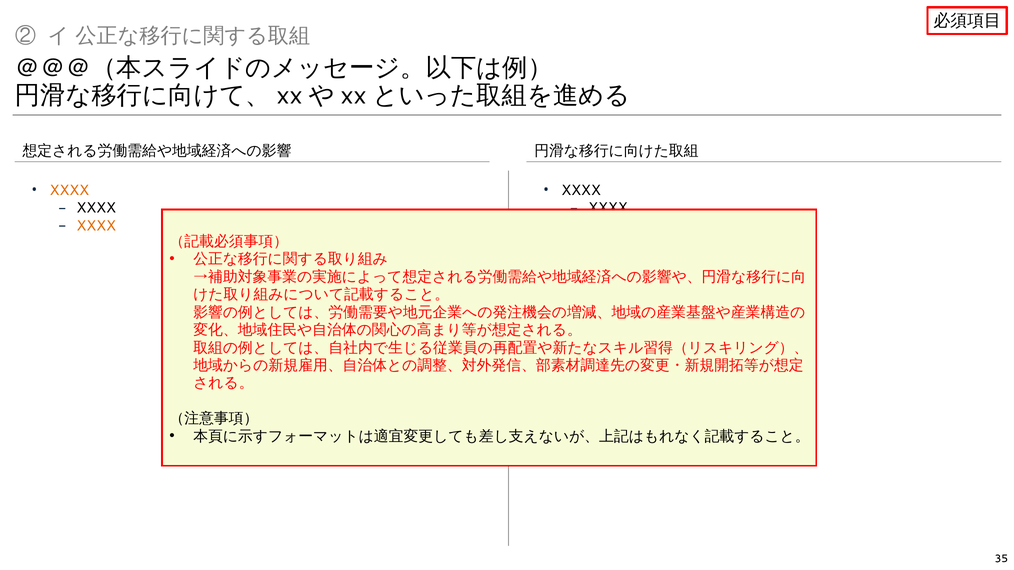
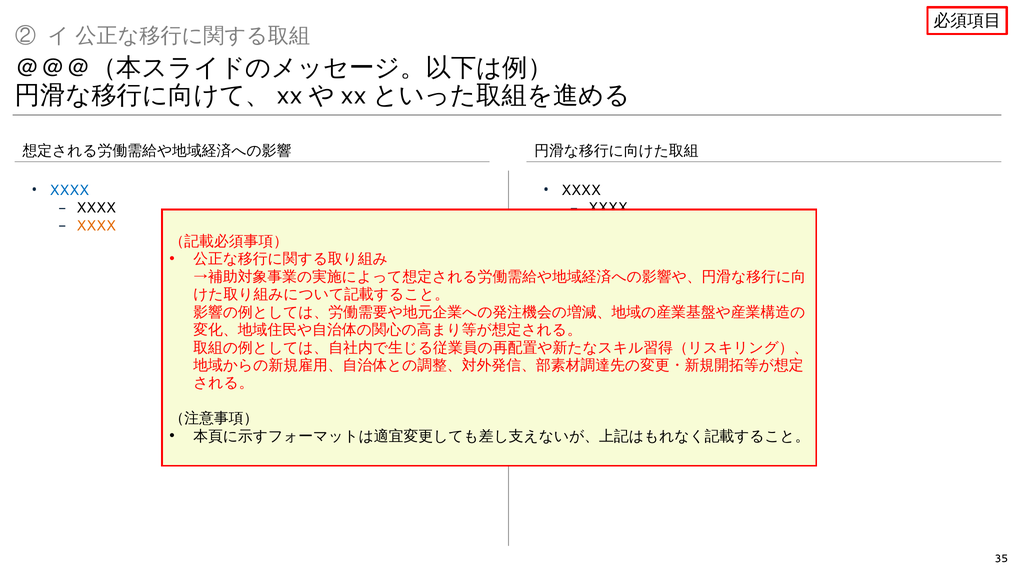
XXXX at (69, 190) colour: orange -> blue
